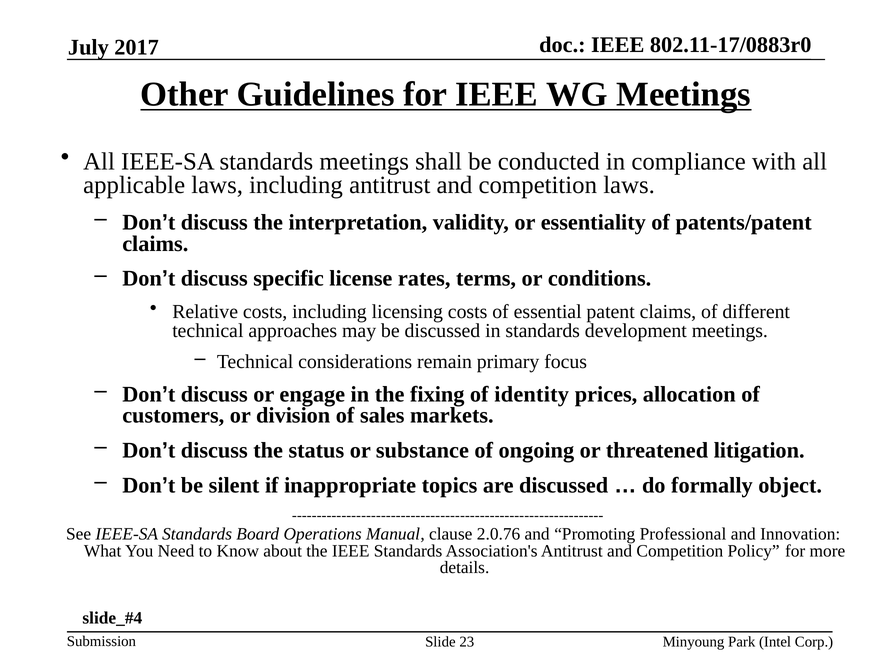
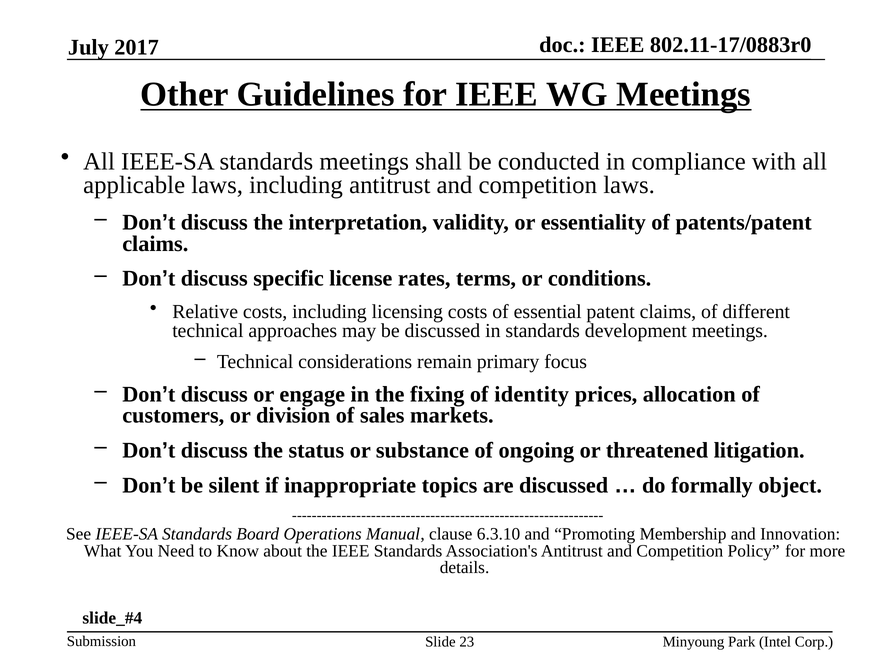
2.0.76: 2.0.76 -> 6.3.10
Professional: Professional -> Membership
